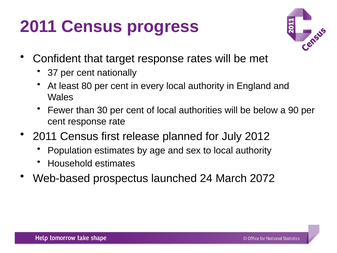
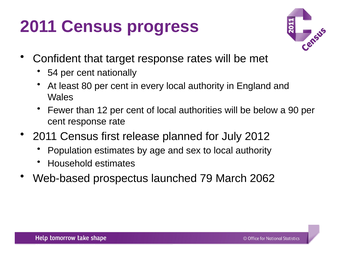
37: 37 -> 54
30: 30 -> 12
24: 24 -> 79
2072: 2072 -> 2062
